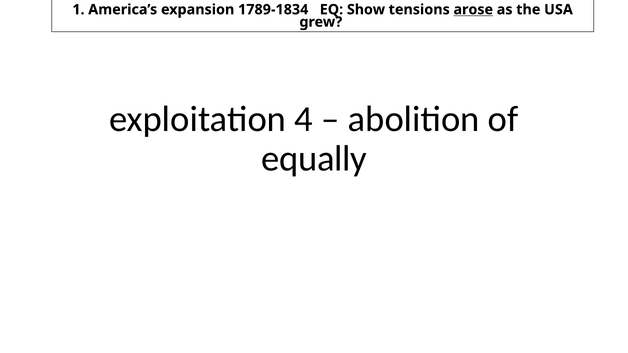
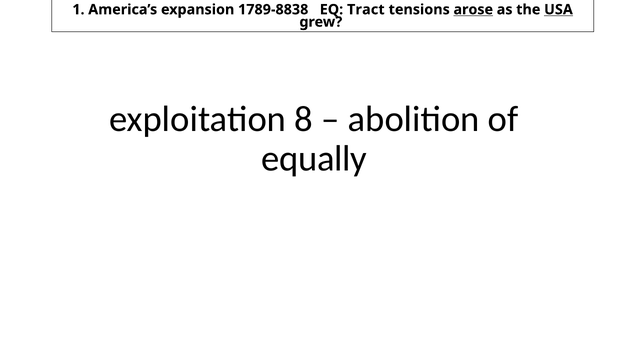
1789-1834: 1789-1834 -> 1789-8838
Show: Show -> Tract
USA underline: none -> present
4: 4 -> 8
